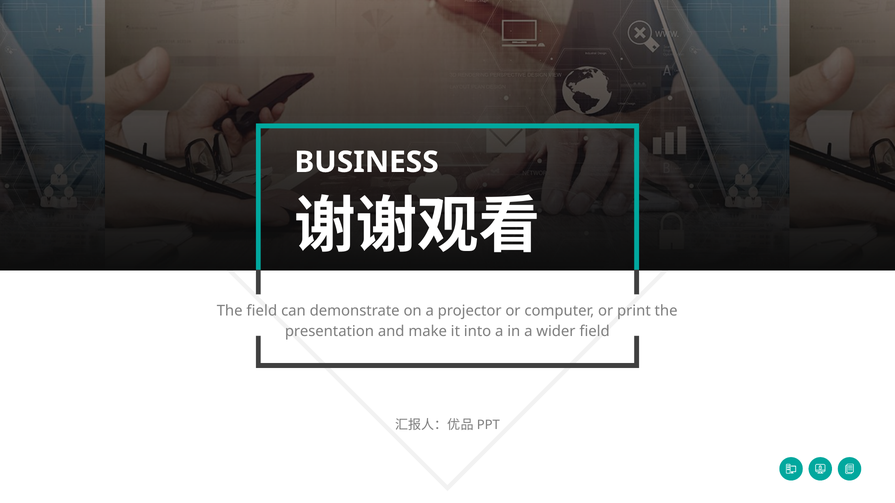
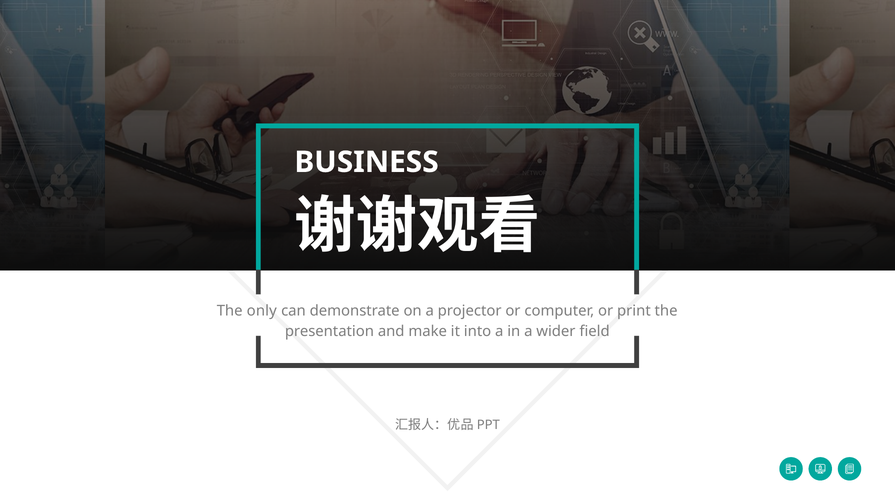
The field: field -> only
